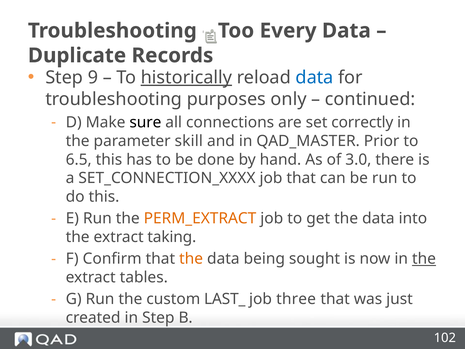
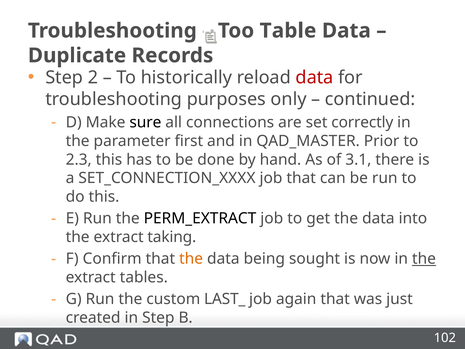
Every: Every -> Table
9: 9 -> 2
historically underline: present -> none
data at (315, 77) colour: blue -> red
skill: skill -> first
6.5: 6.5 -> 2.3
3.0: 3.0 -> 3.1
PERM_EXTRACT colour: orange -> black
three: three -> again
